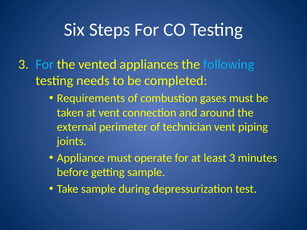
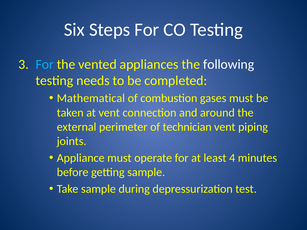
following colour: light blue -> white
Requirements: Requirements -> Mathematical
least 3: 3 -> 4
